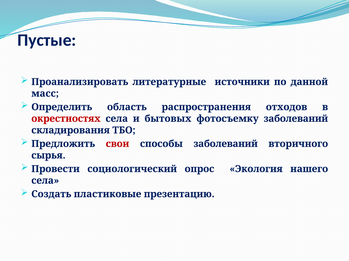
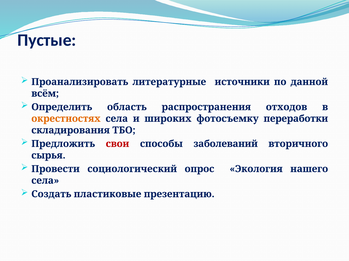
масс: масс -> всём
окрестностях colour: red -> orange
бытовых: бытовых -> широких
фотосъемку заболеваний: заболеваний -> переработки
